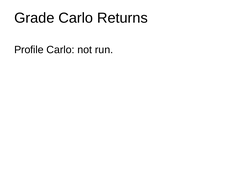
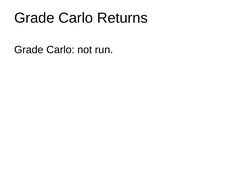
Profile at (29, 50): Profile -> Grade
